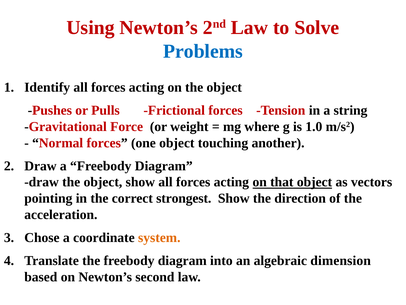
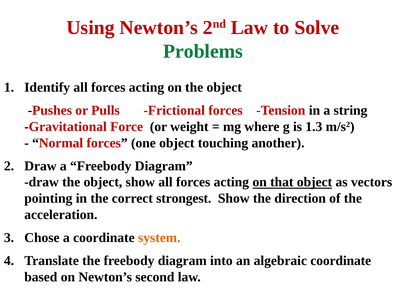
Problems colour: blue -> green
1.0: 1.0 -> 1.3
algebraic dimension: dimension -> coordinate
